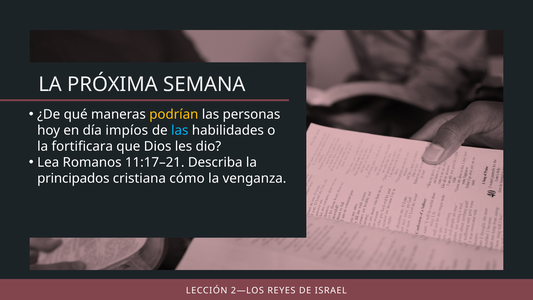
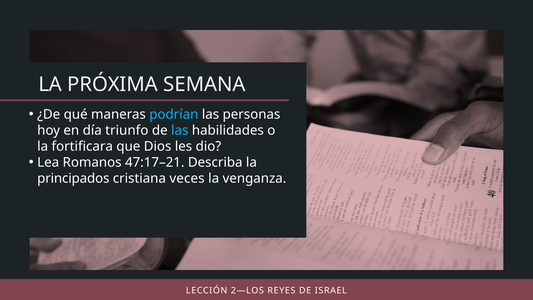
podrían colour: yellow -> light blue
impíos: impíos -> triunfo
11:17–21: 11:17–21 -> 47:17–21
cómo: cómo -> veces
